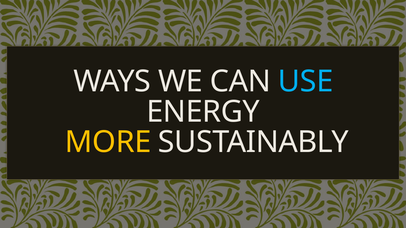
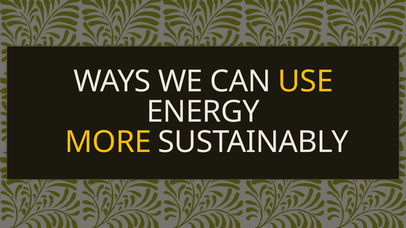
USE colour: light blue -> yellow
